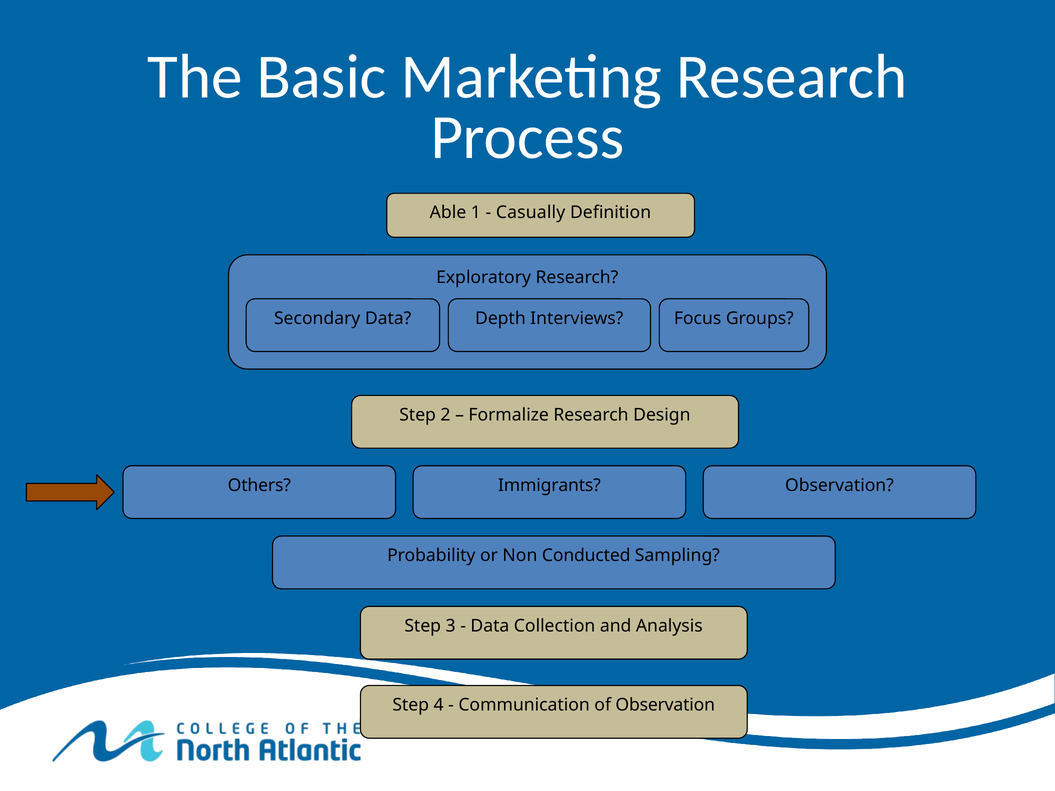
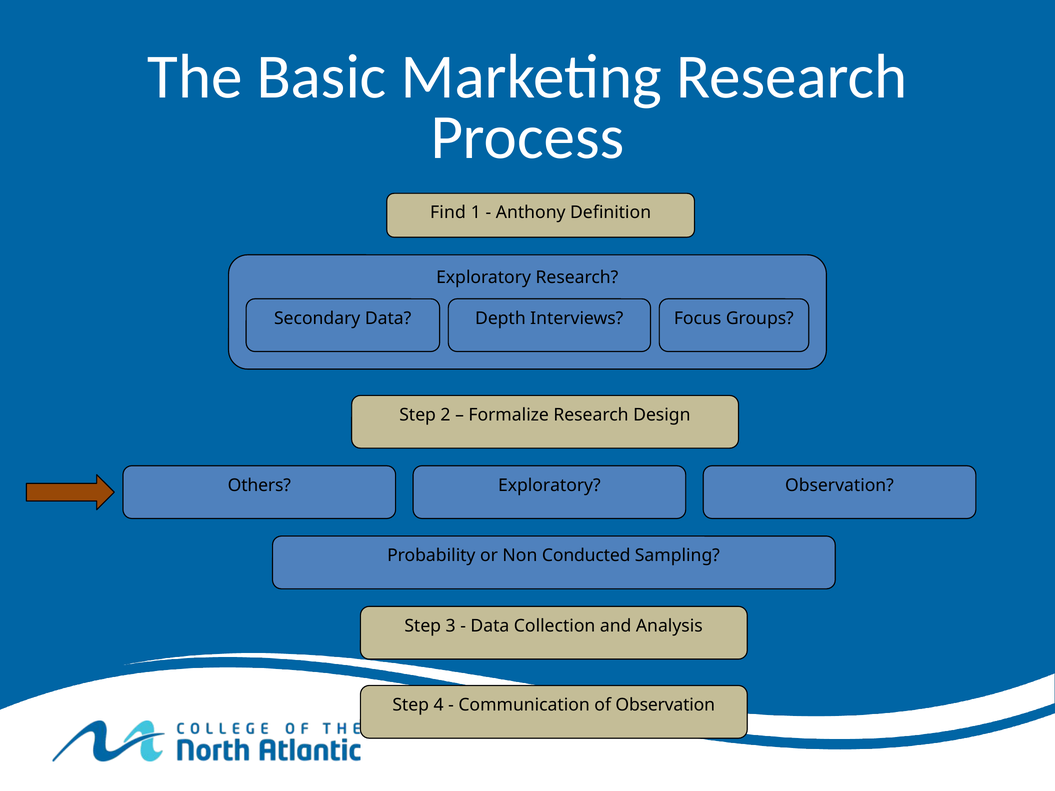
Able: Able -> Find
Casually: Casually -> Anthony
Immigrants at (549, 485): Immigrants -> Exploratory
